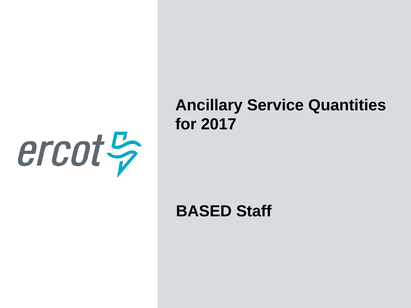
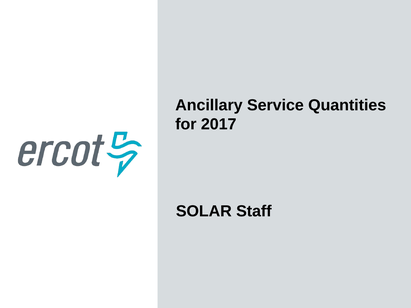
BASED: BASED -> SOLAR
